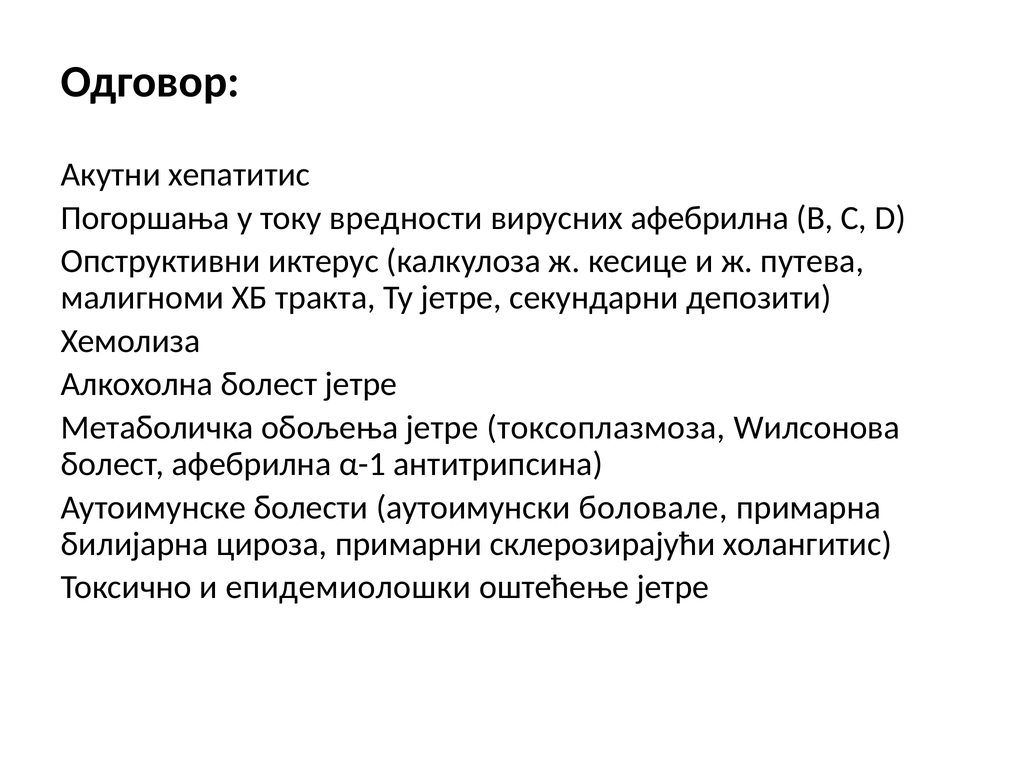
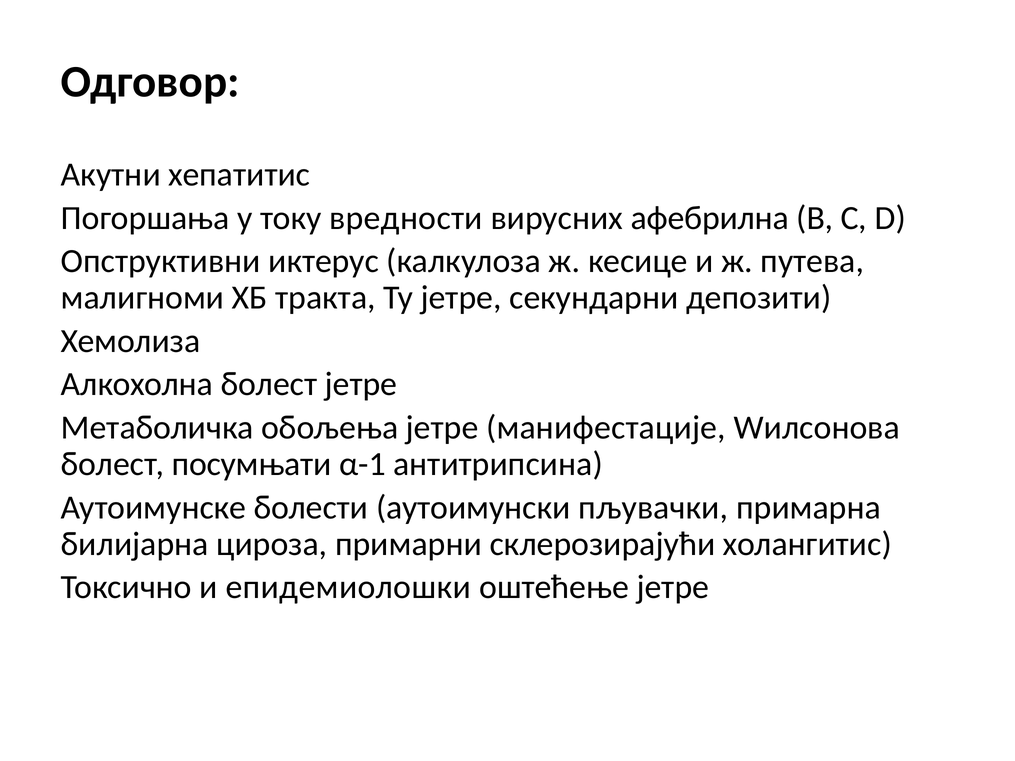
токсоплазмоза: токсоплазмоза -> манифестације
болест афебрилна: афебрилна -> посумњати
боловале: боловале -> пљувачки
